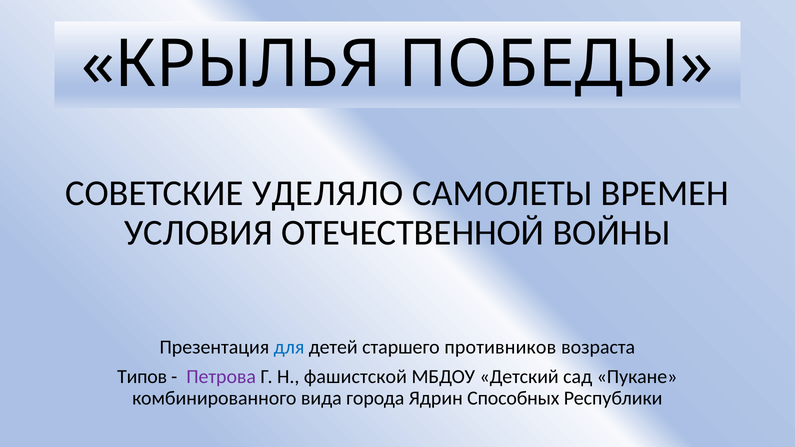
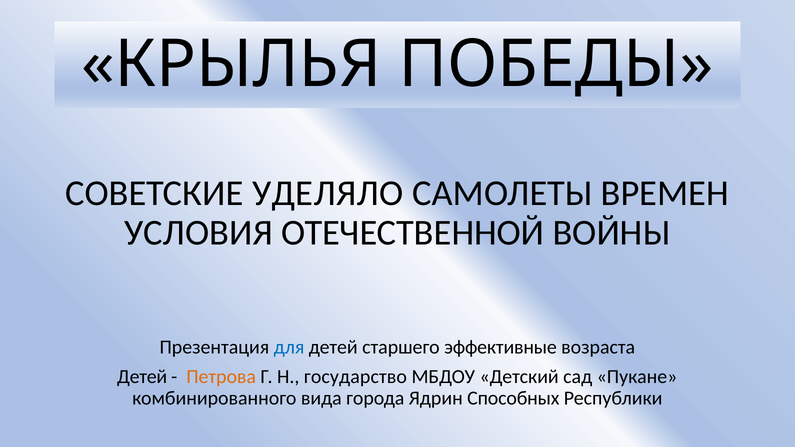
противников: противников -> эффективные
Типов at (142, 377): Типов -> Детей
Петрова colour: purple -> orange
фашистской: фашистской -> государство
